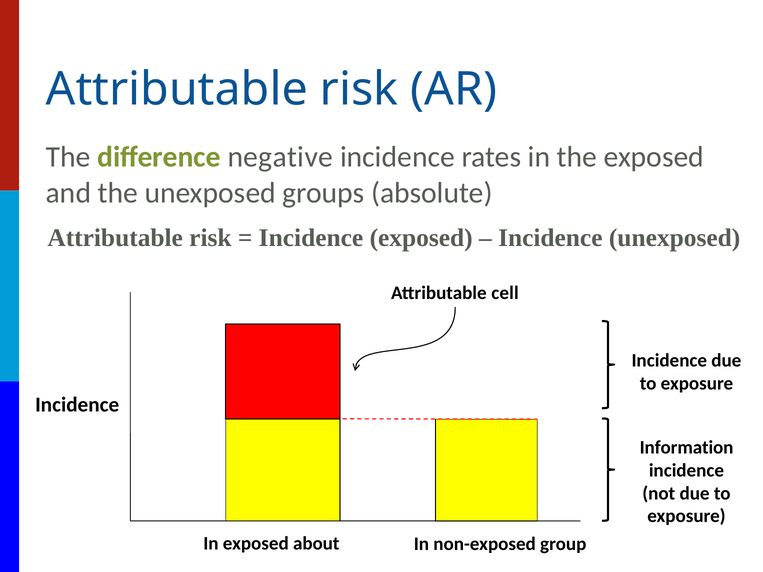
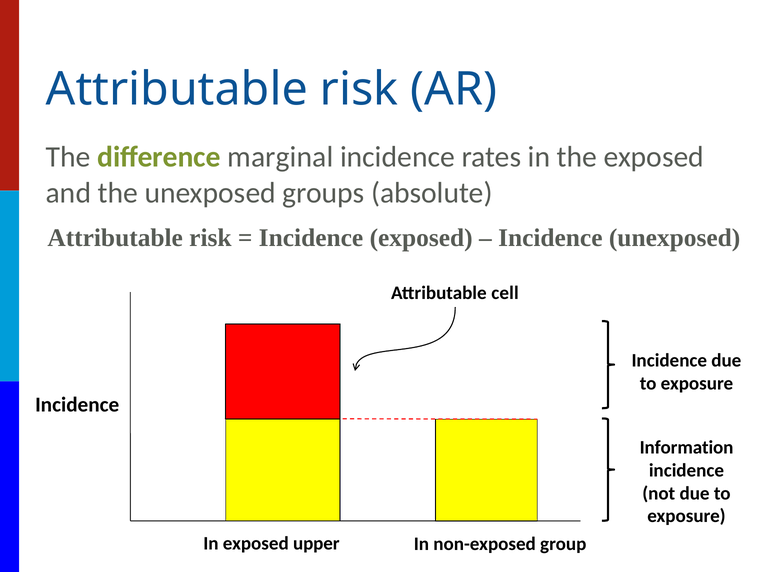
negative: negative -> marginal
about: about -> upper
